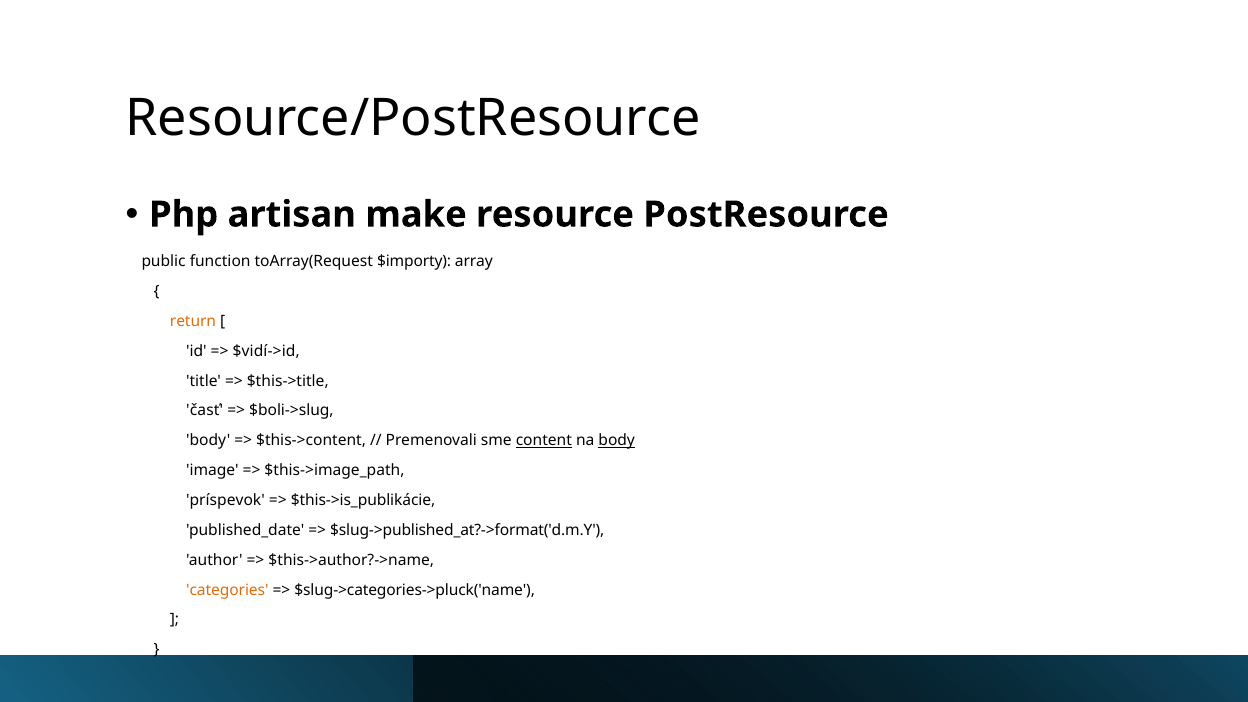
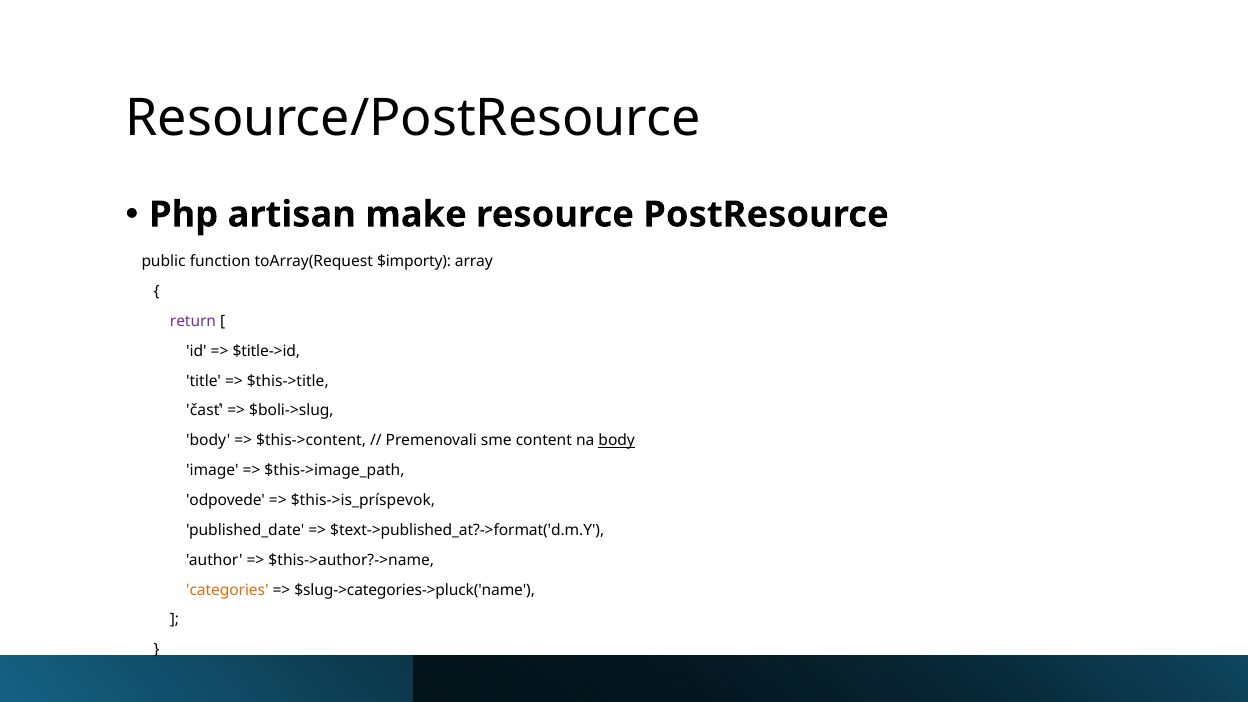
return colour: orange -> purple
$vidí->id: $vidí->id -> $title->id
content underline: present -> none
príspevok: príspevok -> odpovede
$this->is_publikácie: $this->is_publikácie -> $this->is_príspevok
$slug->published_at?->format('d.m.Y: $slug->published_at?->format('d.m.Y -> $text->published_at?->format('d.m.Y
